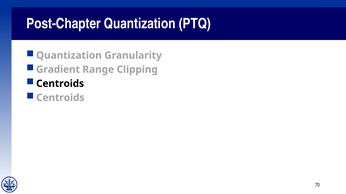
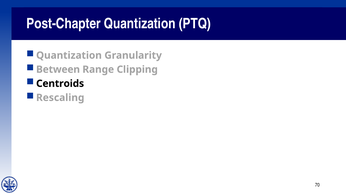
Gradient: Gradient -> Between
Centroids at (60, 98): Centroids -> Rescaling
